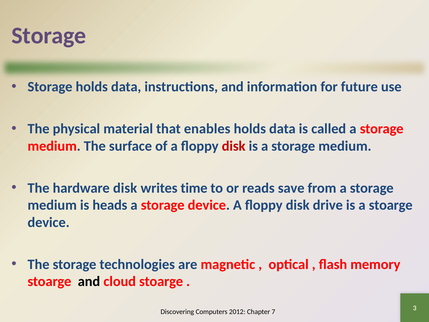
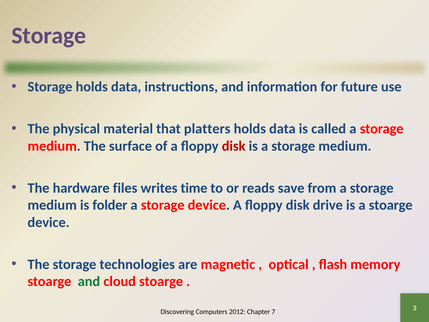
enables: enables -> platters
hardware disk: disk -> files
heads: heads -> folder
and at (89, 281) colour: black -> green
